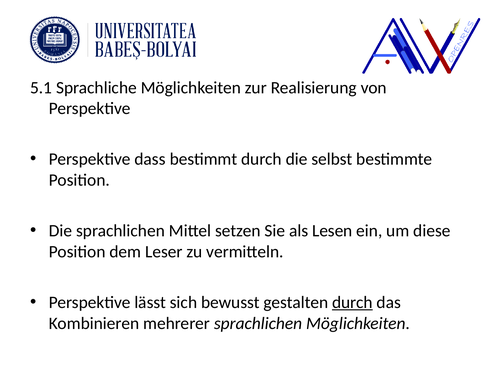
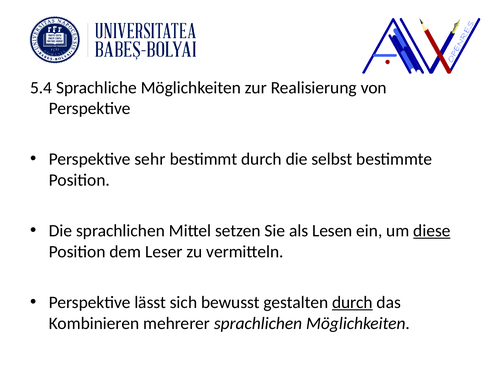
5.1: 5.1 -> 5.4
dass: dass -> sehr
diese underline: none -> present
